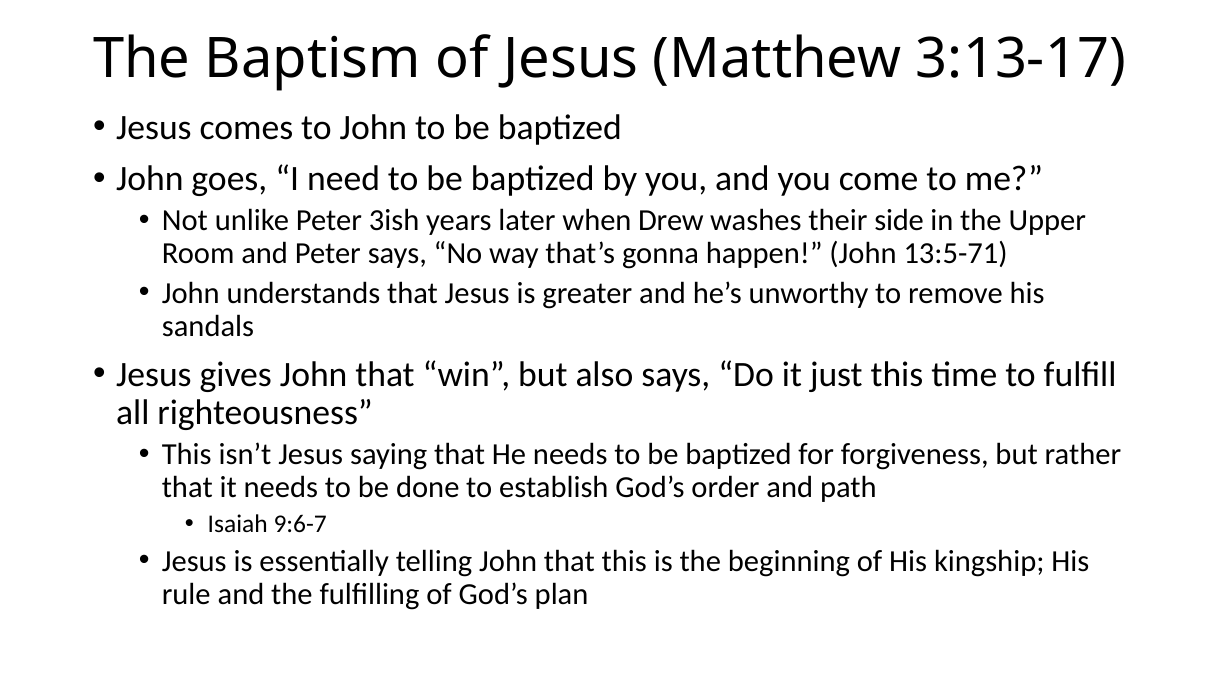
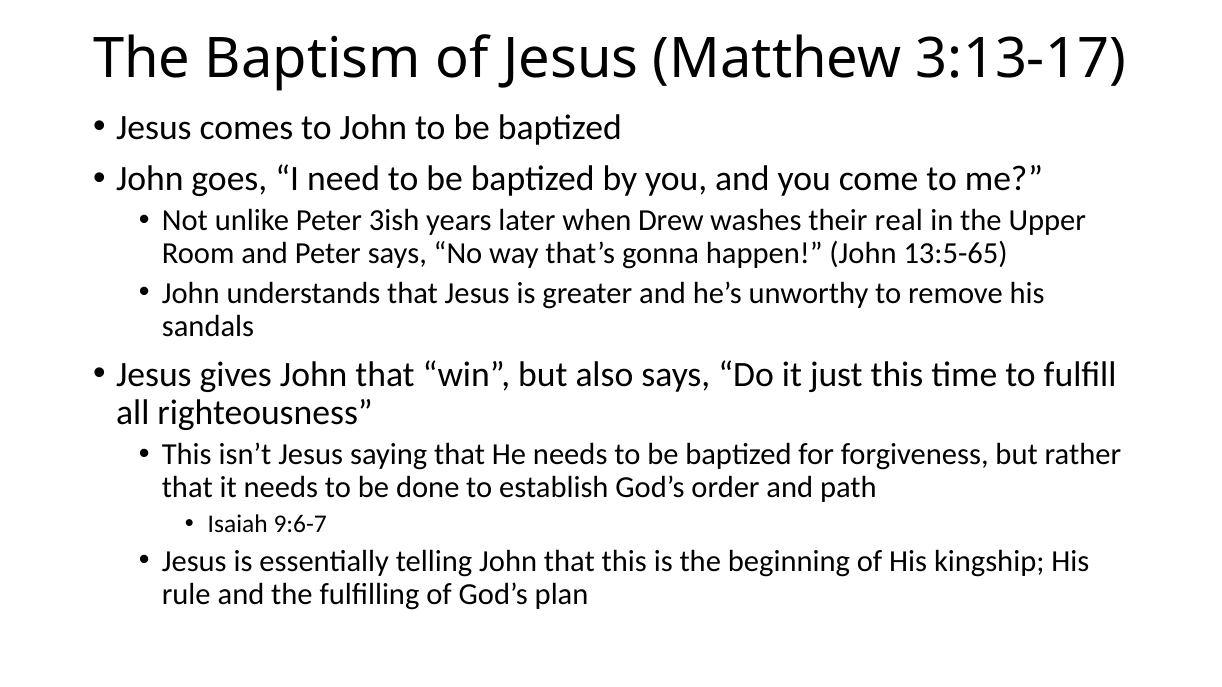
side: side -> real
13:5-71: 13:5-71 -> 13:5-65
